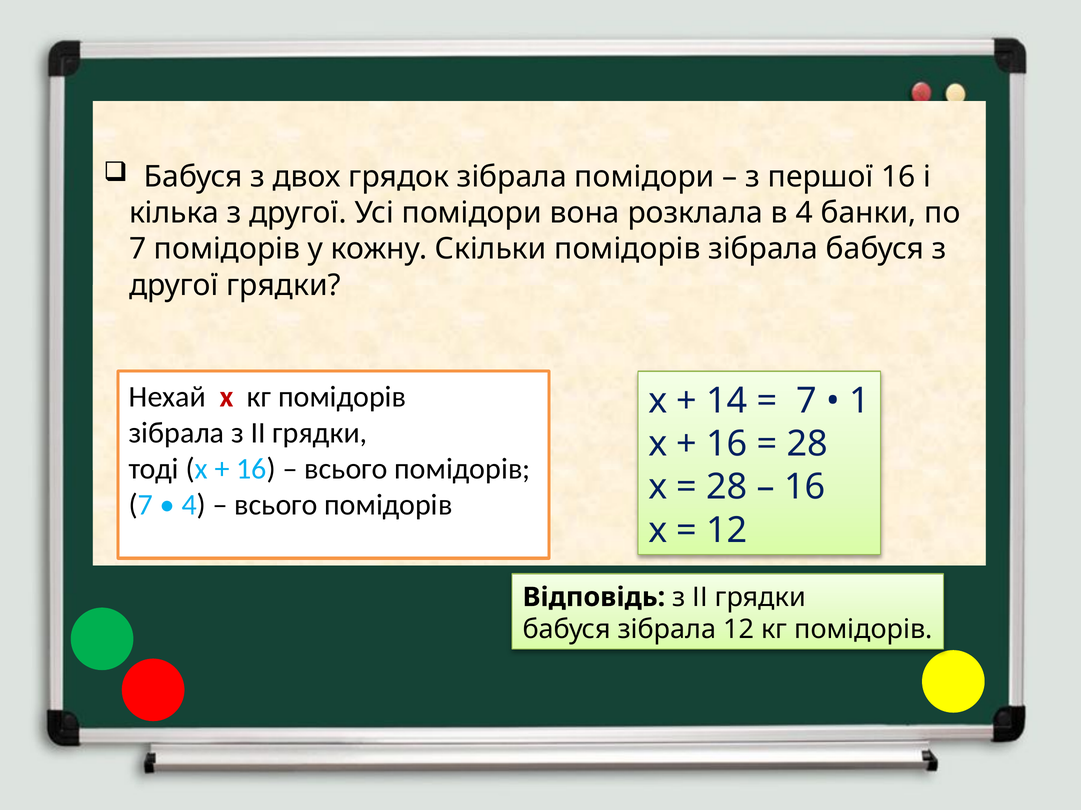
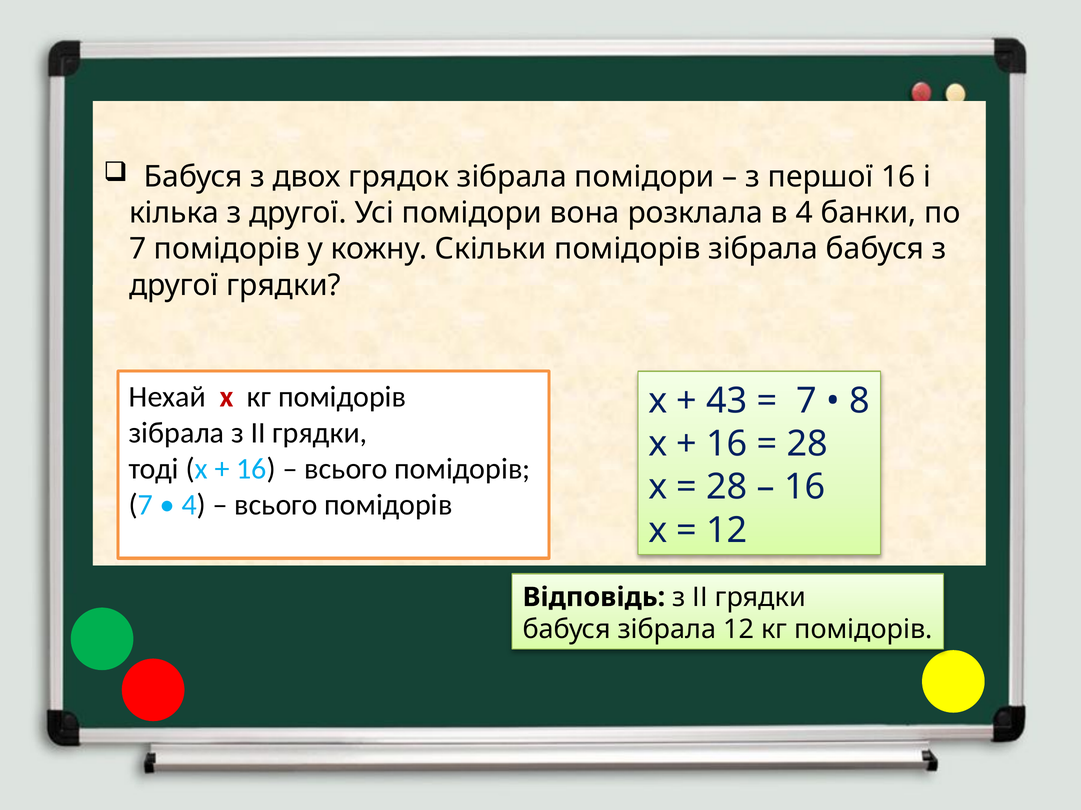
14: 14 -> 43
1: 1 -> 8
